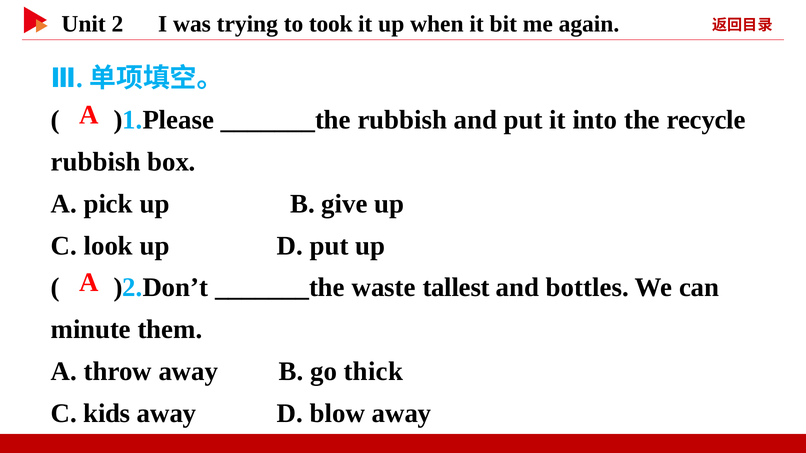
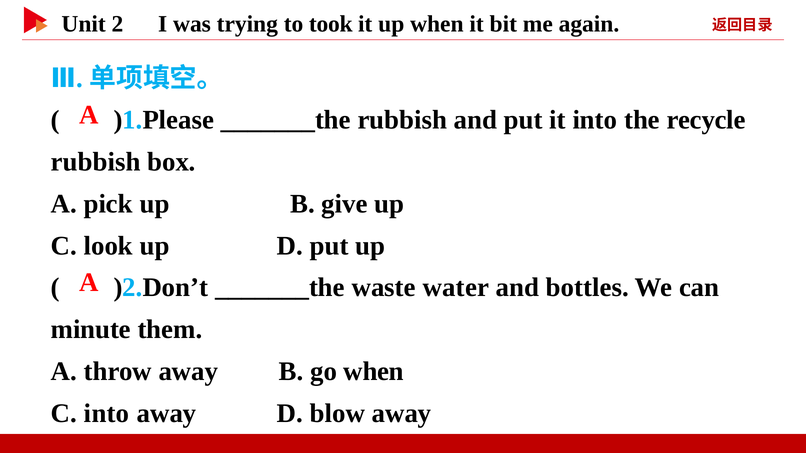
tallest: tallest -> water
go thick: thick -> when
C kids: kids -> into
